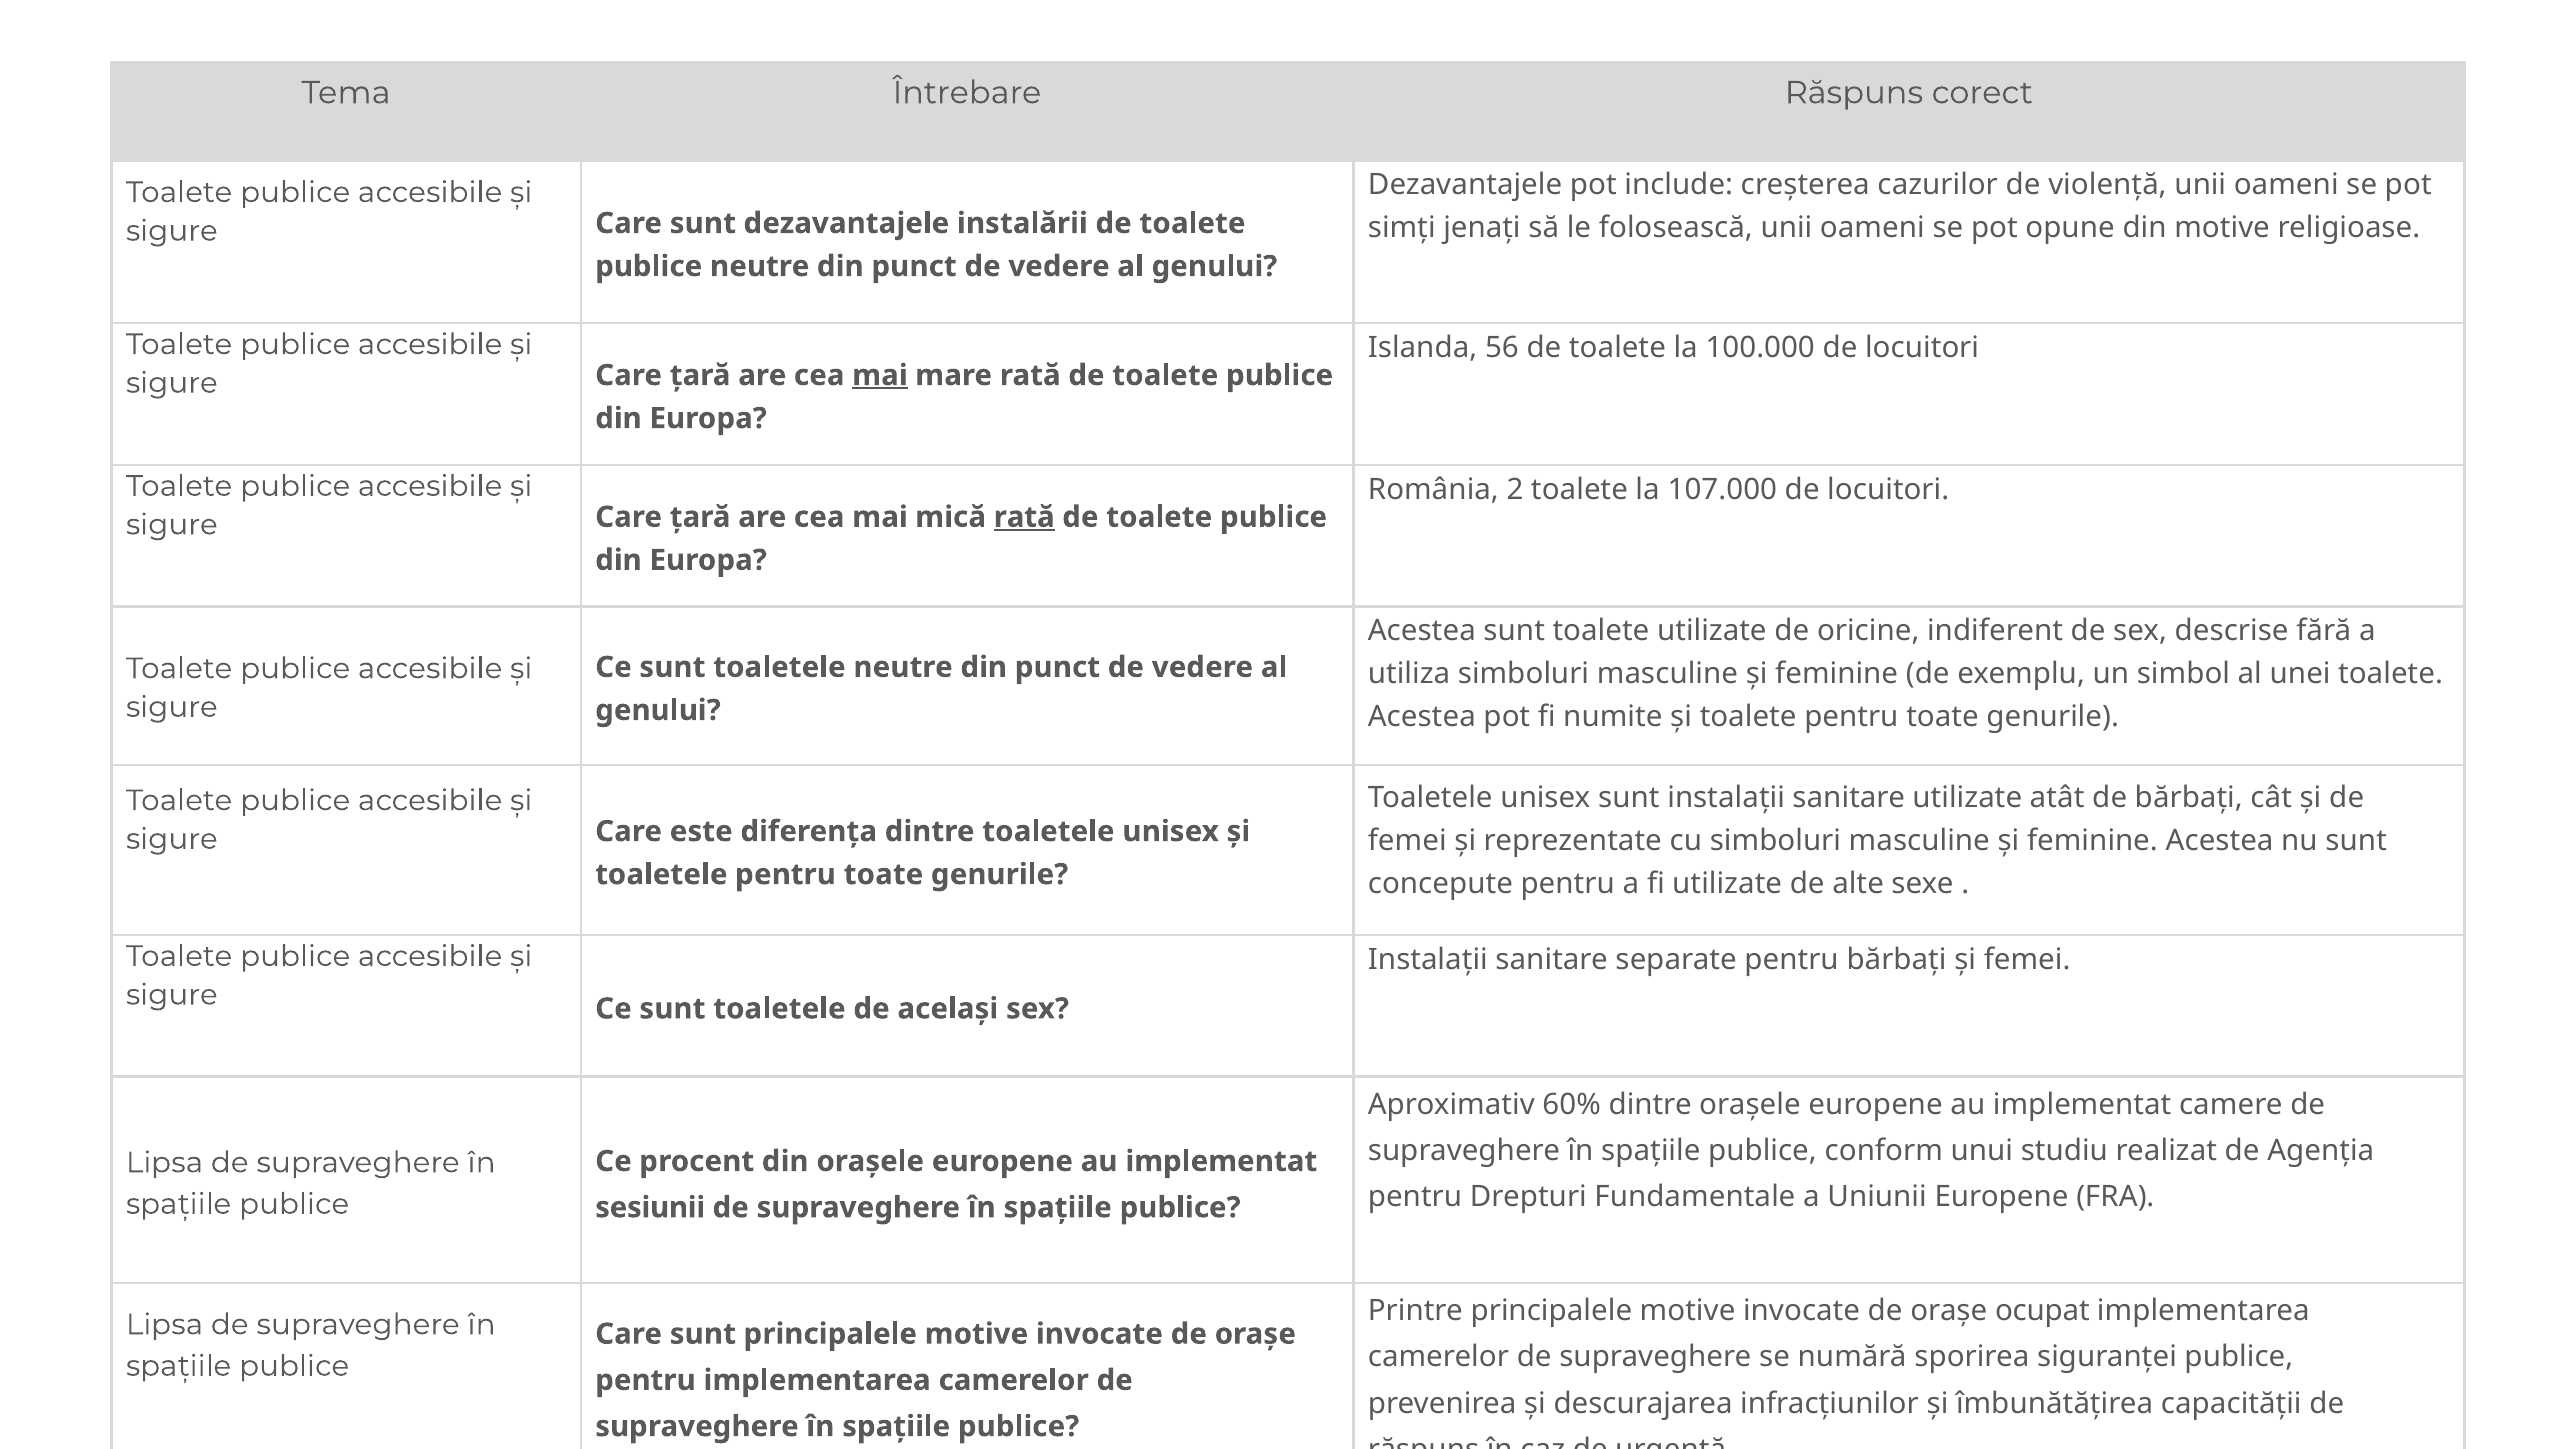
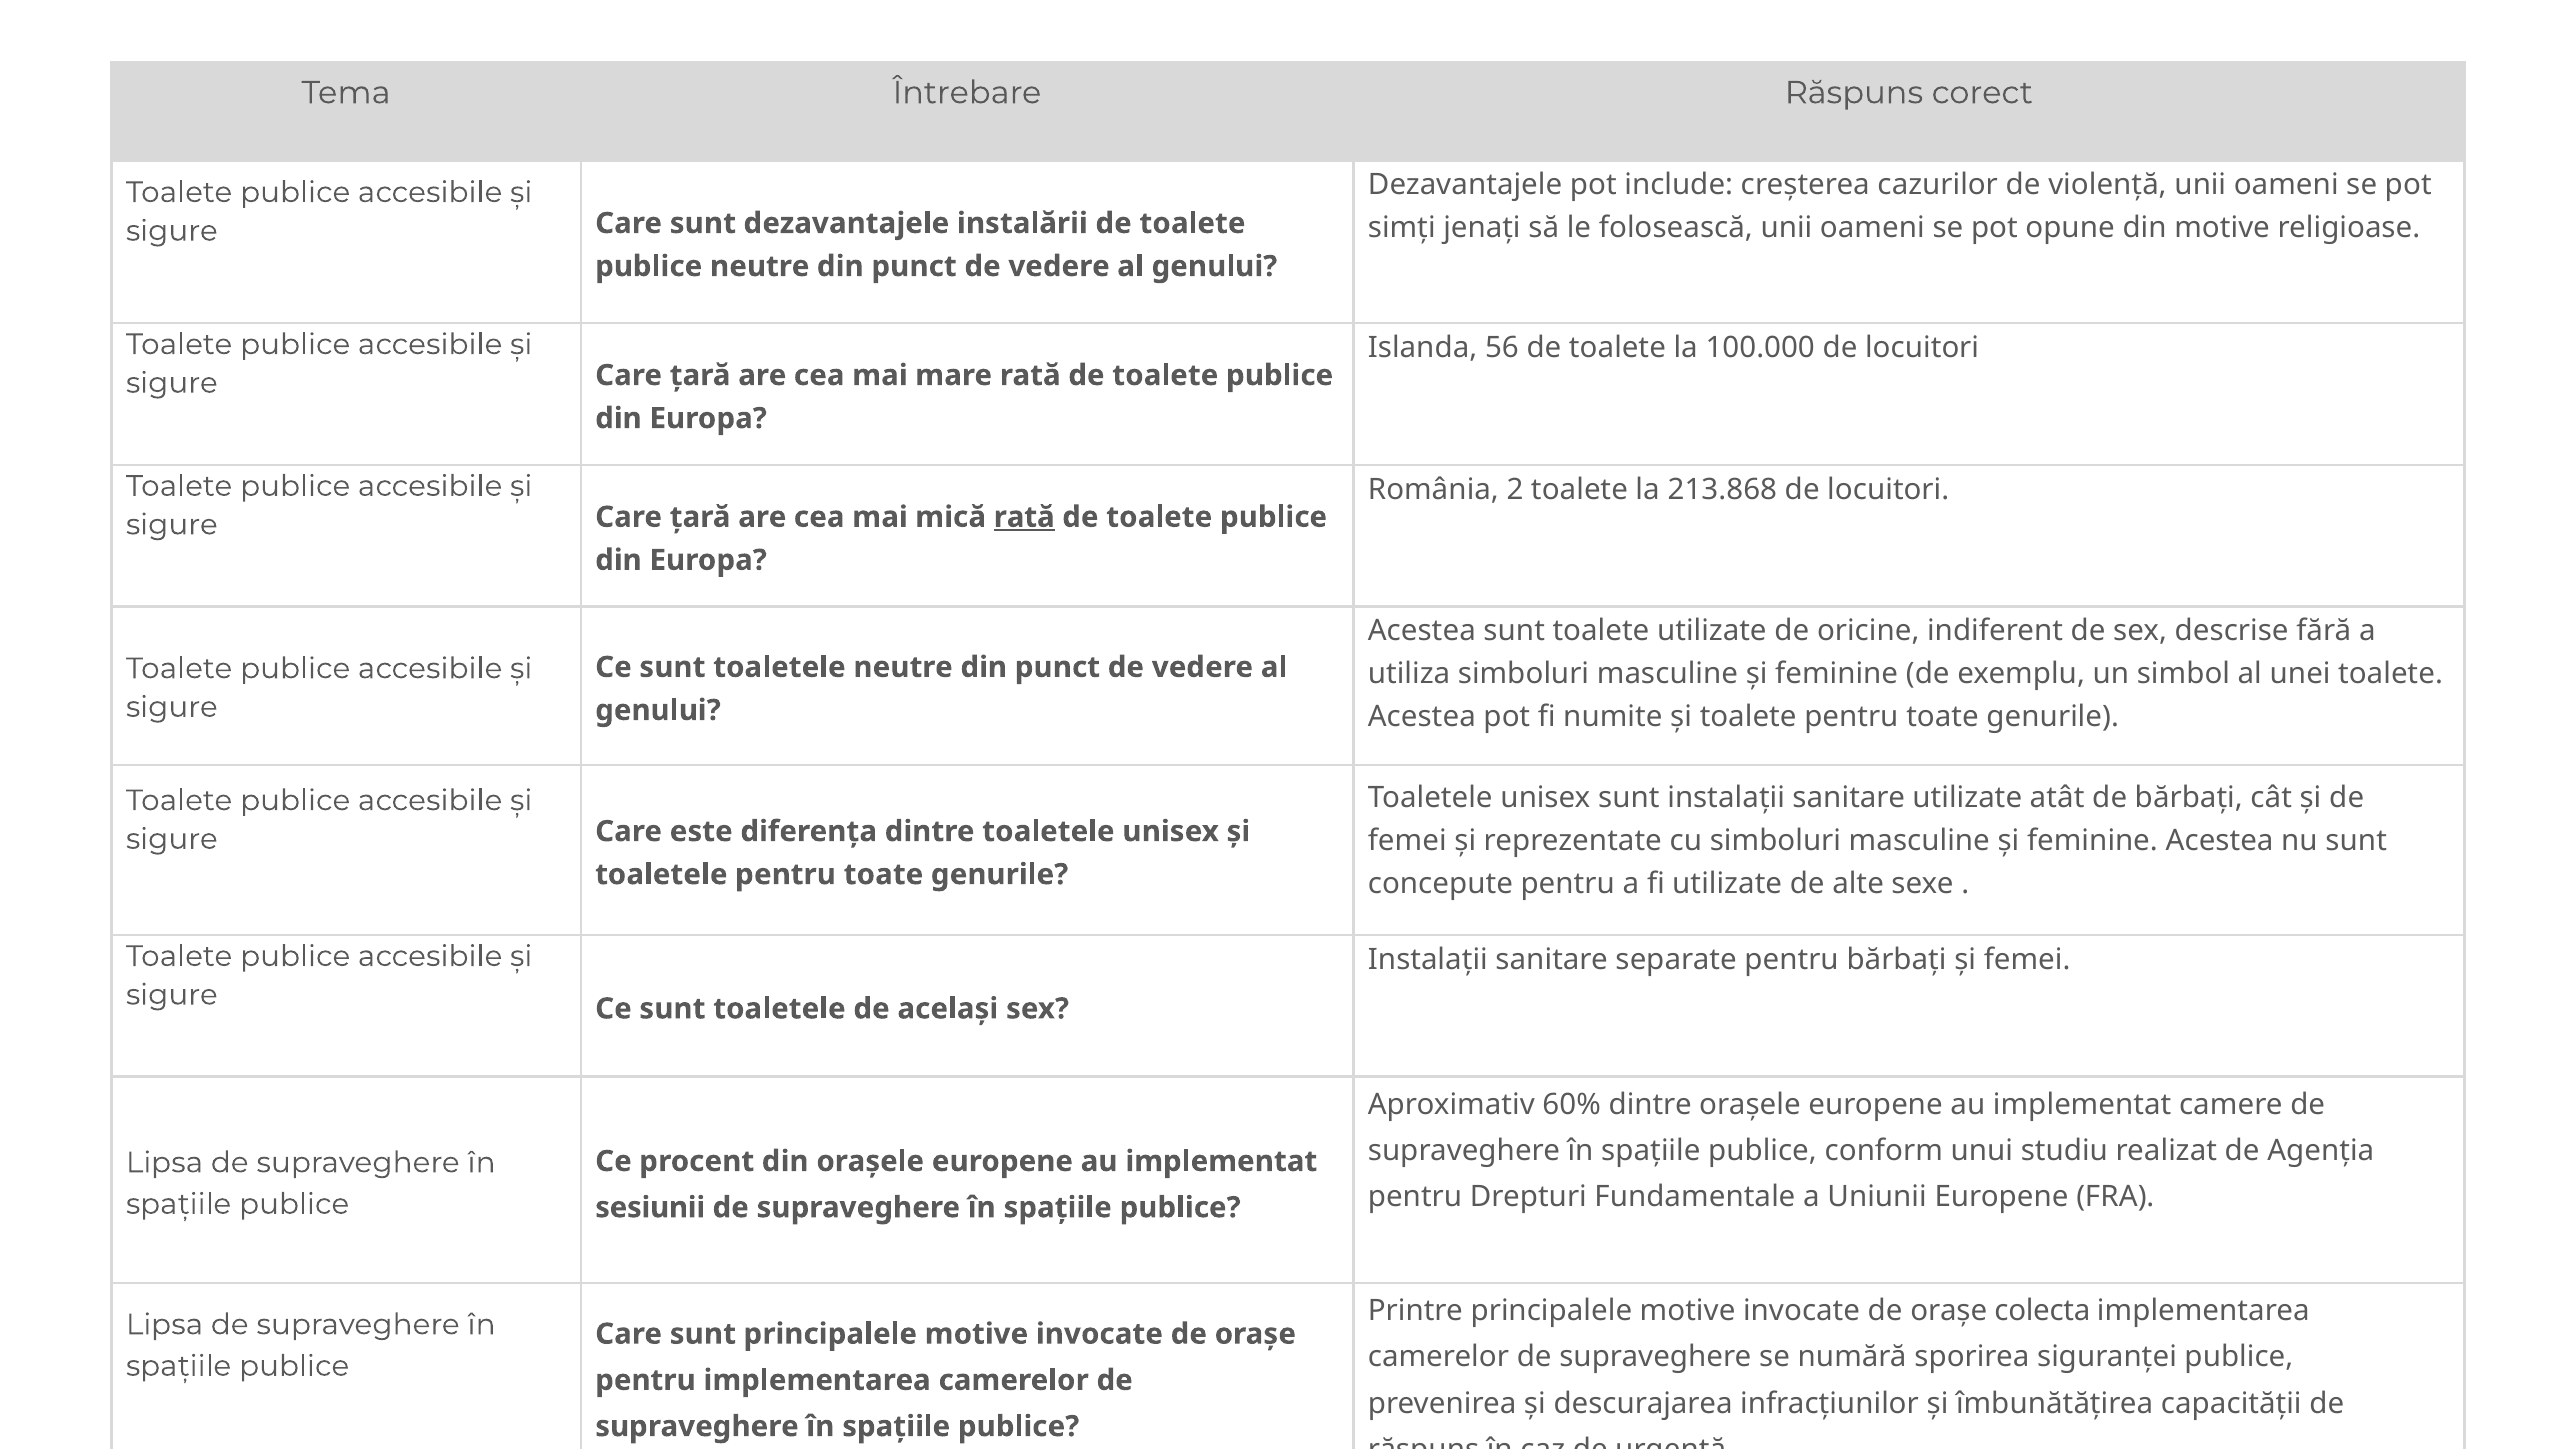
mai at (880, 375) underline: present -> none
107.000: 107.000 -> 213.868
ocupat: ocupat -> colecta
